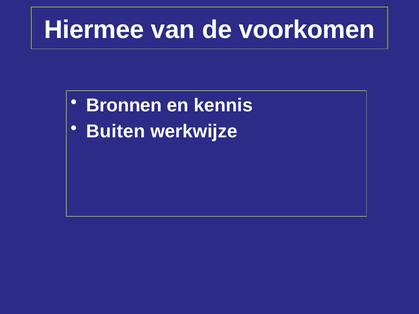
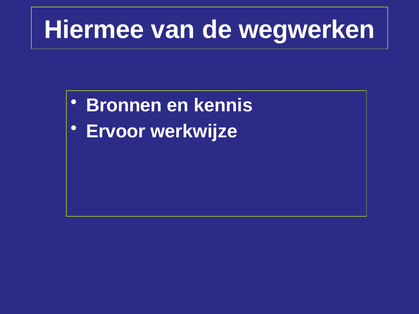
voorkomen: voorkomen -> wegwerken
Buiten: Buiten -> Ervoor
